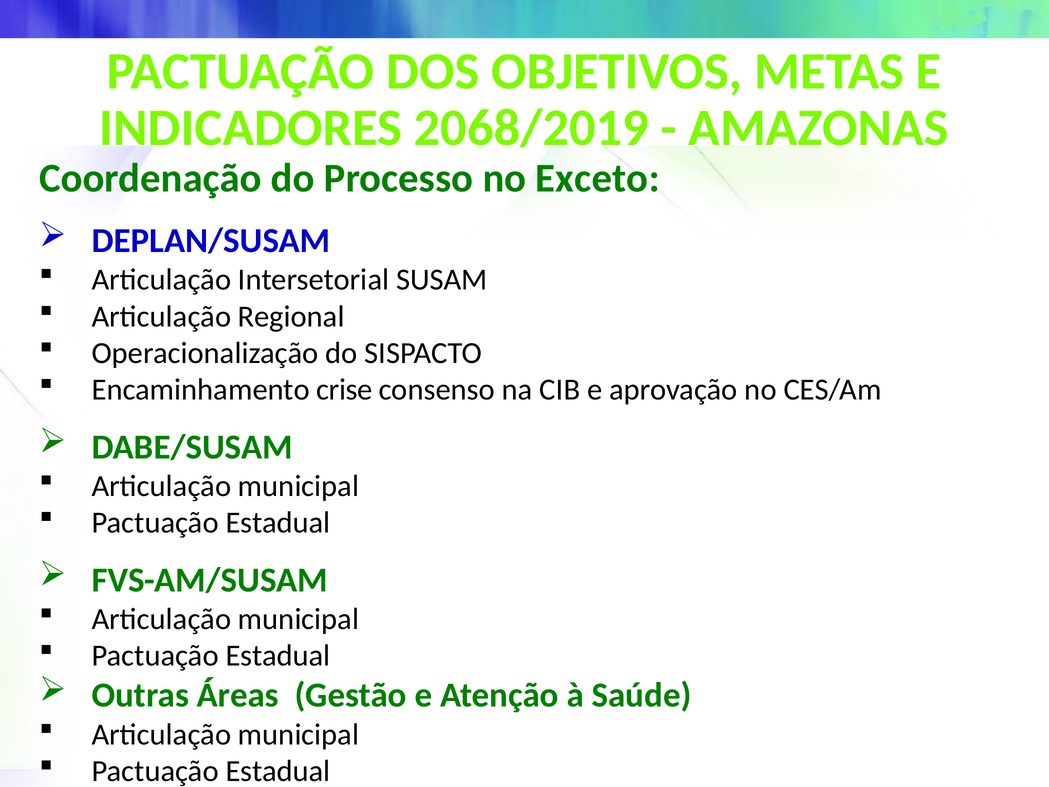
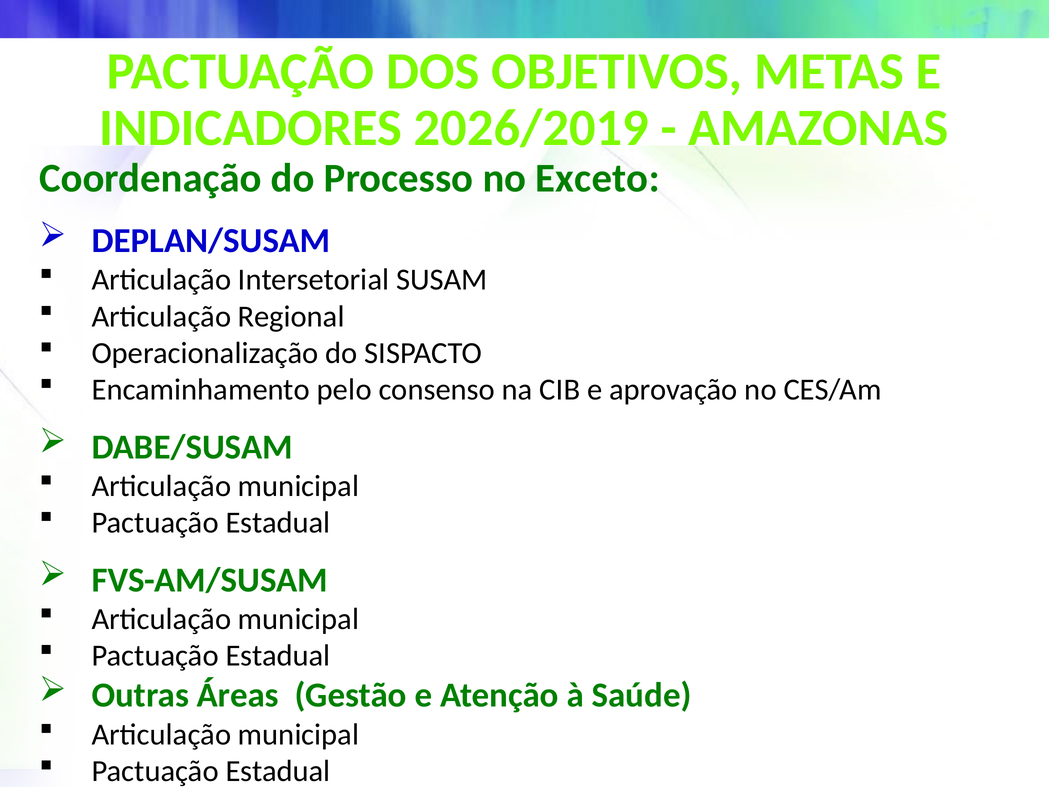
2068/2019: 2068/2019 -> 2026/2019
crise: crise -> pelo
